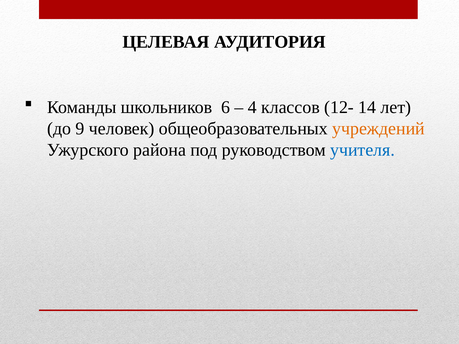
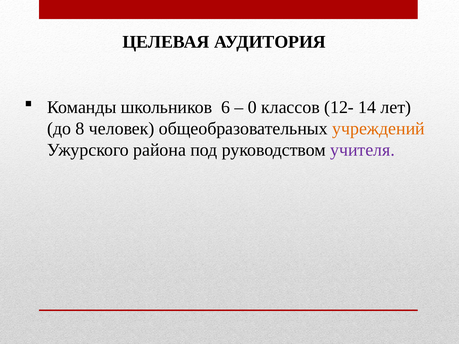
4: 4 -> 0
9: 9 -> 8
учителя colour: blue -> purple
